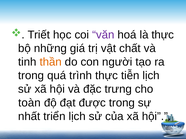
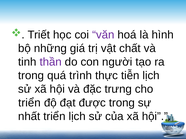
là thực: thực -> hình
thần colour: orange -> purple
toàn at (29, 103): toàn -> triển
